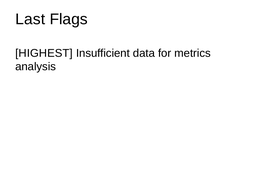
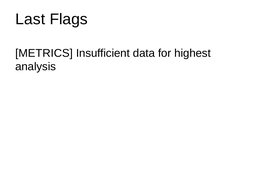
HIGHEST: HIGHEST -> METRICS
metrics: metrics -> highest
